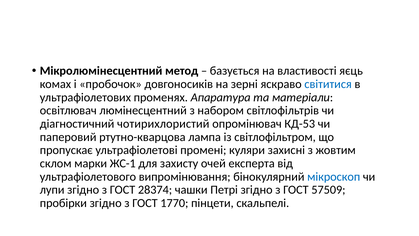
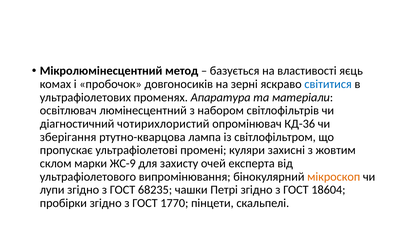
КД-53: КД-53 -> КД-36
паперовий: паперовий -> зберігання
ЖС-1: ЖС-1 -> ЖС-9
мікроскоп colour: blue -> orange
28374: 28374 -> 68235
57509: 57509 -> 18604
